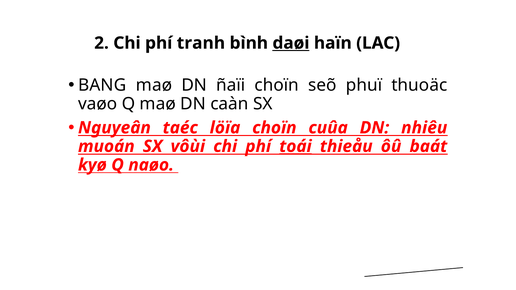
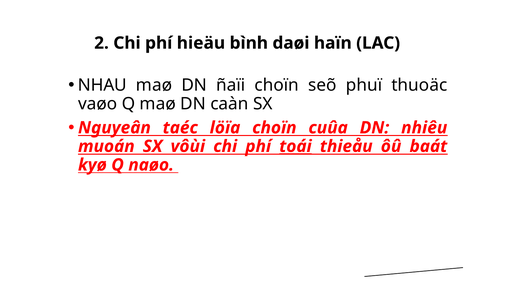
tranh: tranh -> hieäu
daøi underline: present -> none
BANG: BANG -> NHAU
